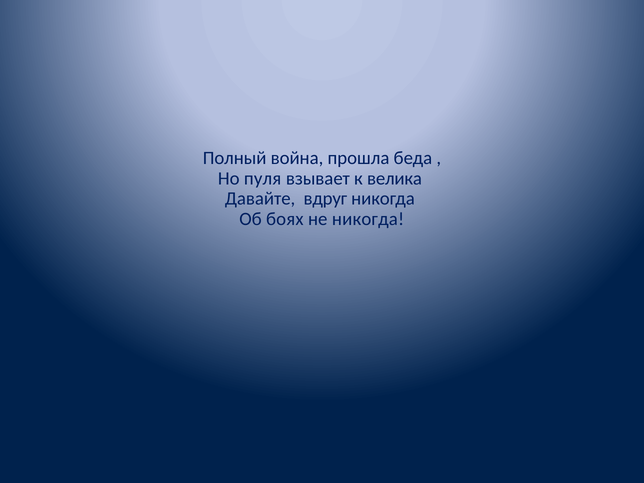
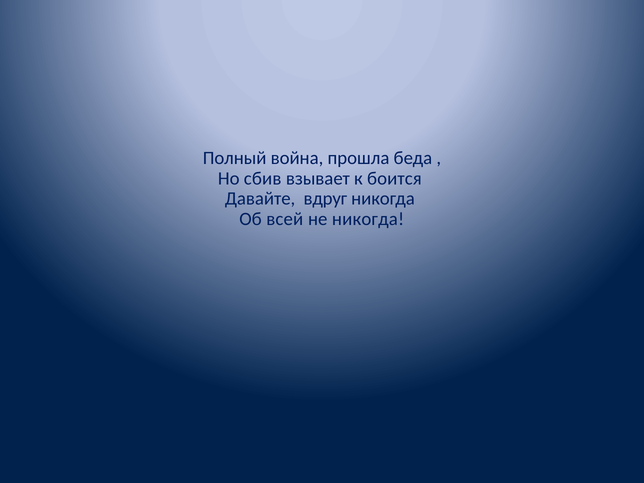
пуля: пуля -> сбив
велика: велика -> боится
боях: боях -> всей
